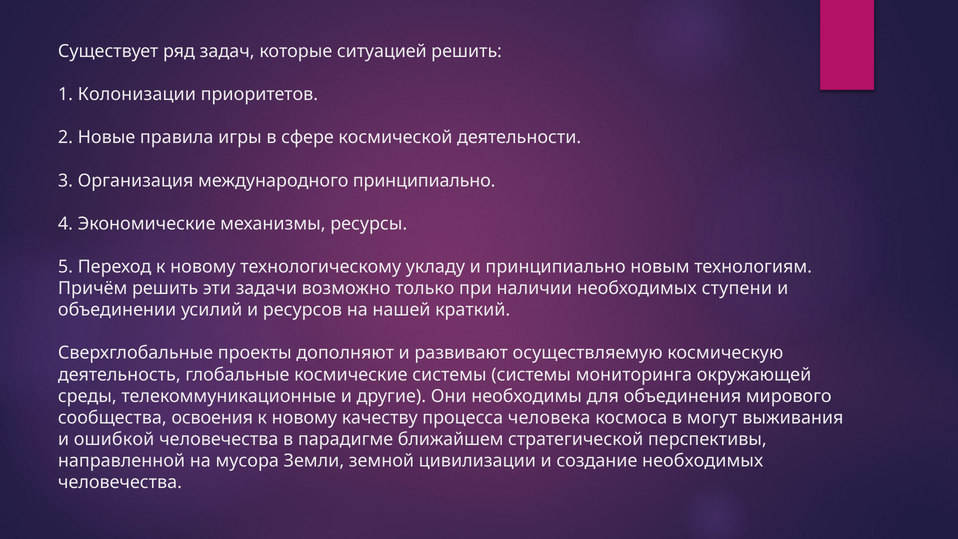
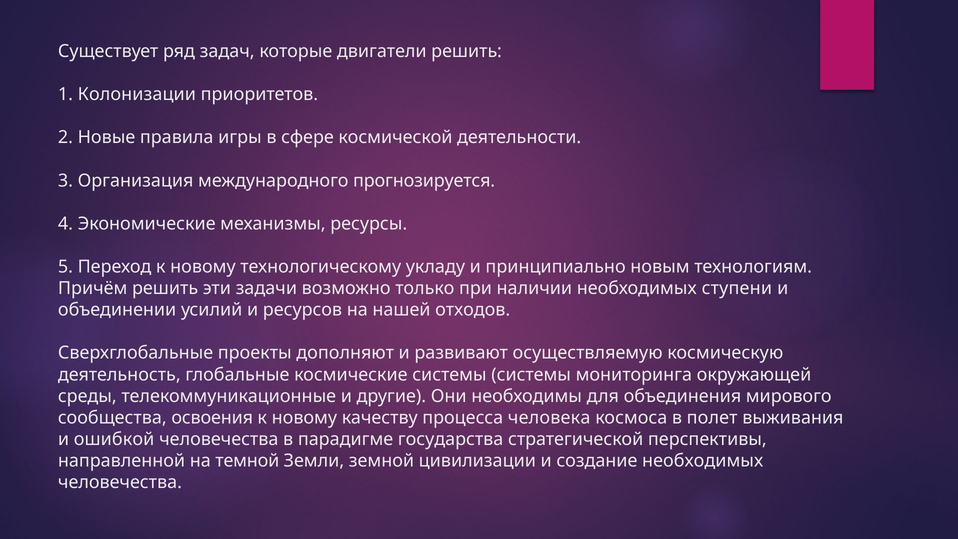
ситуацией: ситуацией -> двигатели
международного принципиально: принципиально -> прогнозируется
краткий: краткий -> отходов
могут: могут -> полет
ближайшем: ближайшем -> государства
мусора: мусора -> темной
